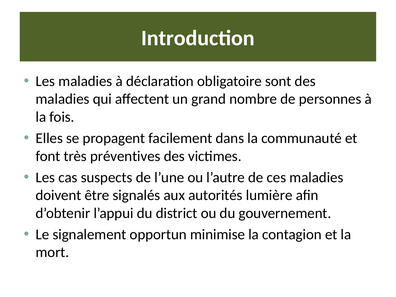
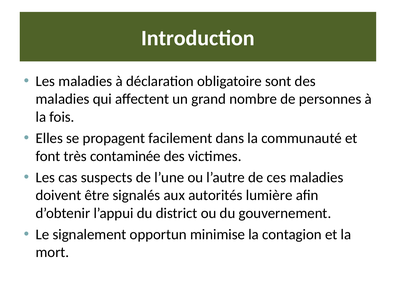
préventives: préventives -> contaminée
